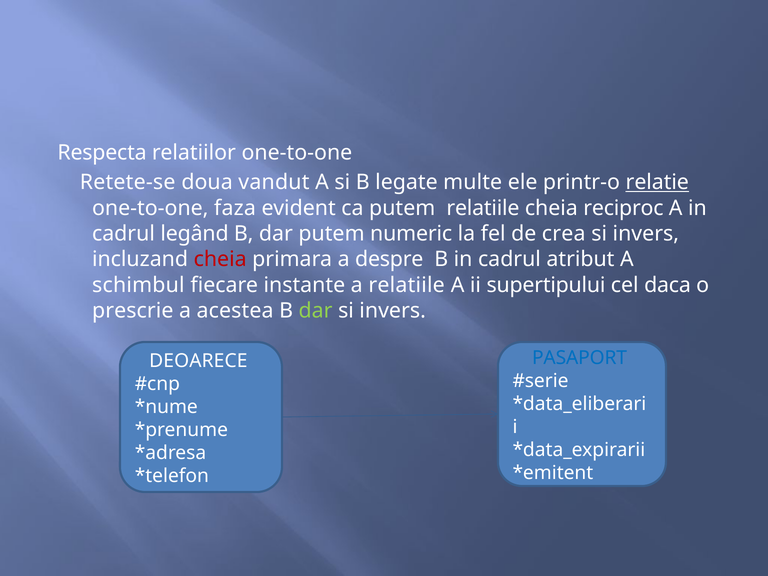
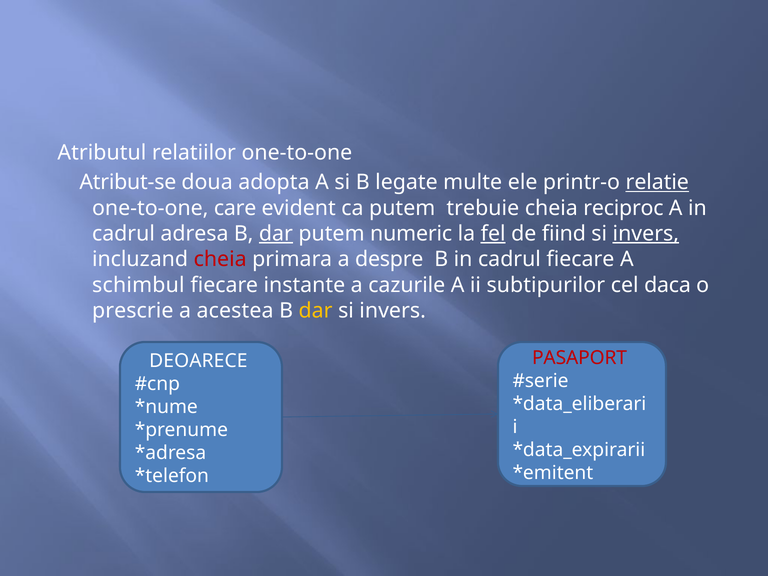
Respecta: Respecta -> Atributul
Retete-se: Retete-se -> Atribut-se
vandut: vandut -> adopta
faza: faza -> care
putem relatiile: relatiile -> trebuie
legând: legând -> adresa
dar at (276, 234) underline: none -> present
fel underline: none -> present
crea: crea -> fiind
invers at (646, 234) underline: none -> present
cadrul atribut: atribut -> fiecare
a relatiile: relatiile -> cazurile
supertipului: supertipului -> subtipurilor
dar at (316, 311) colour: light green -> yellow
PASAPORT colour: blue -> red
